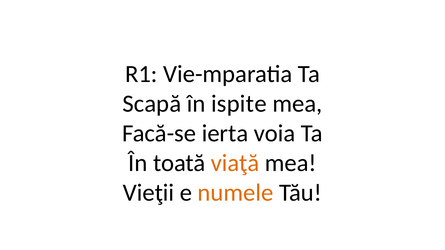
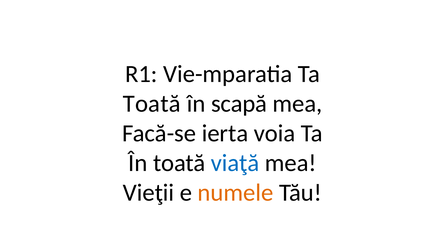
Scapă at (152, 104): Scapă -> Toată
ispite: ispite -> scapă
viaţă colour: orange -> blue
